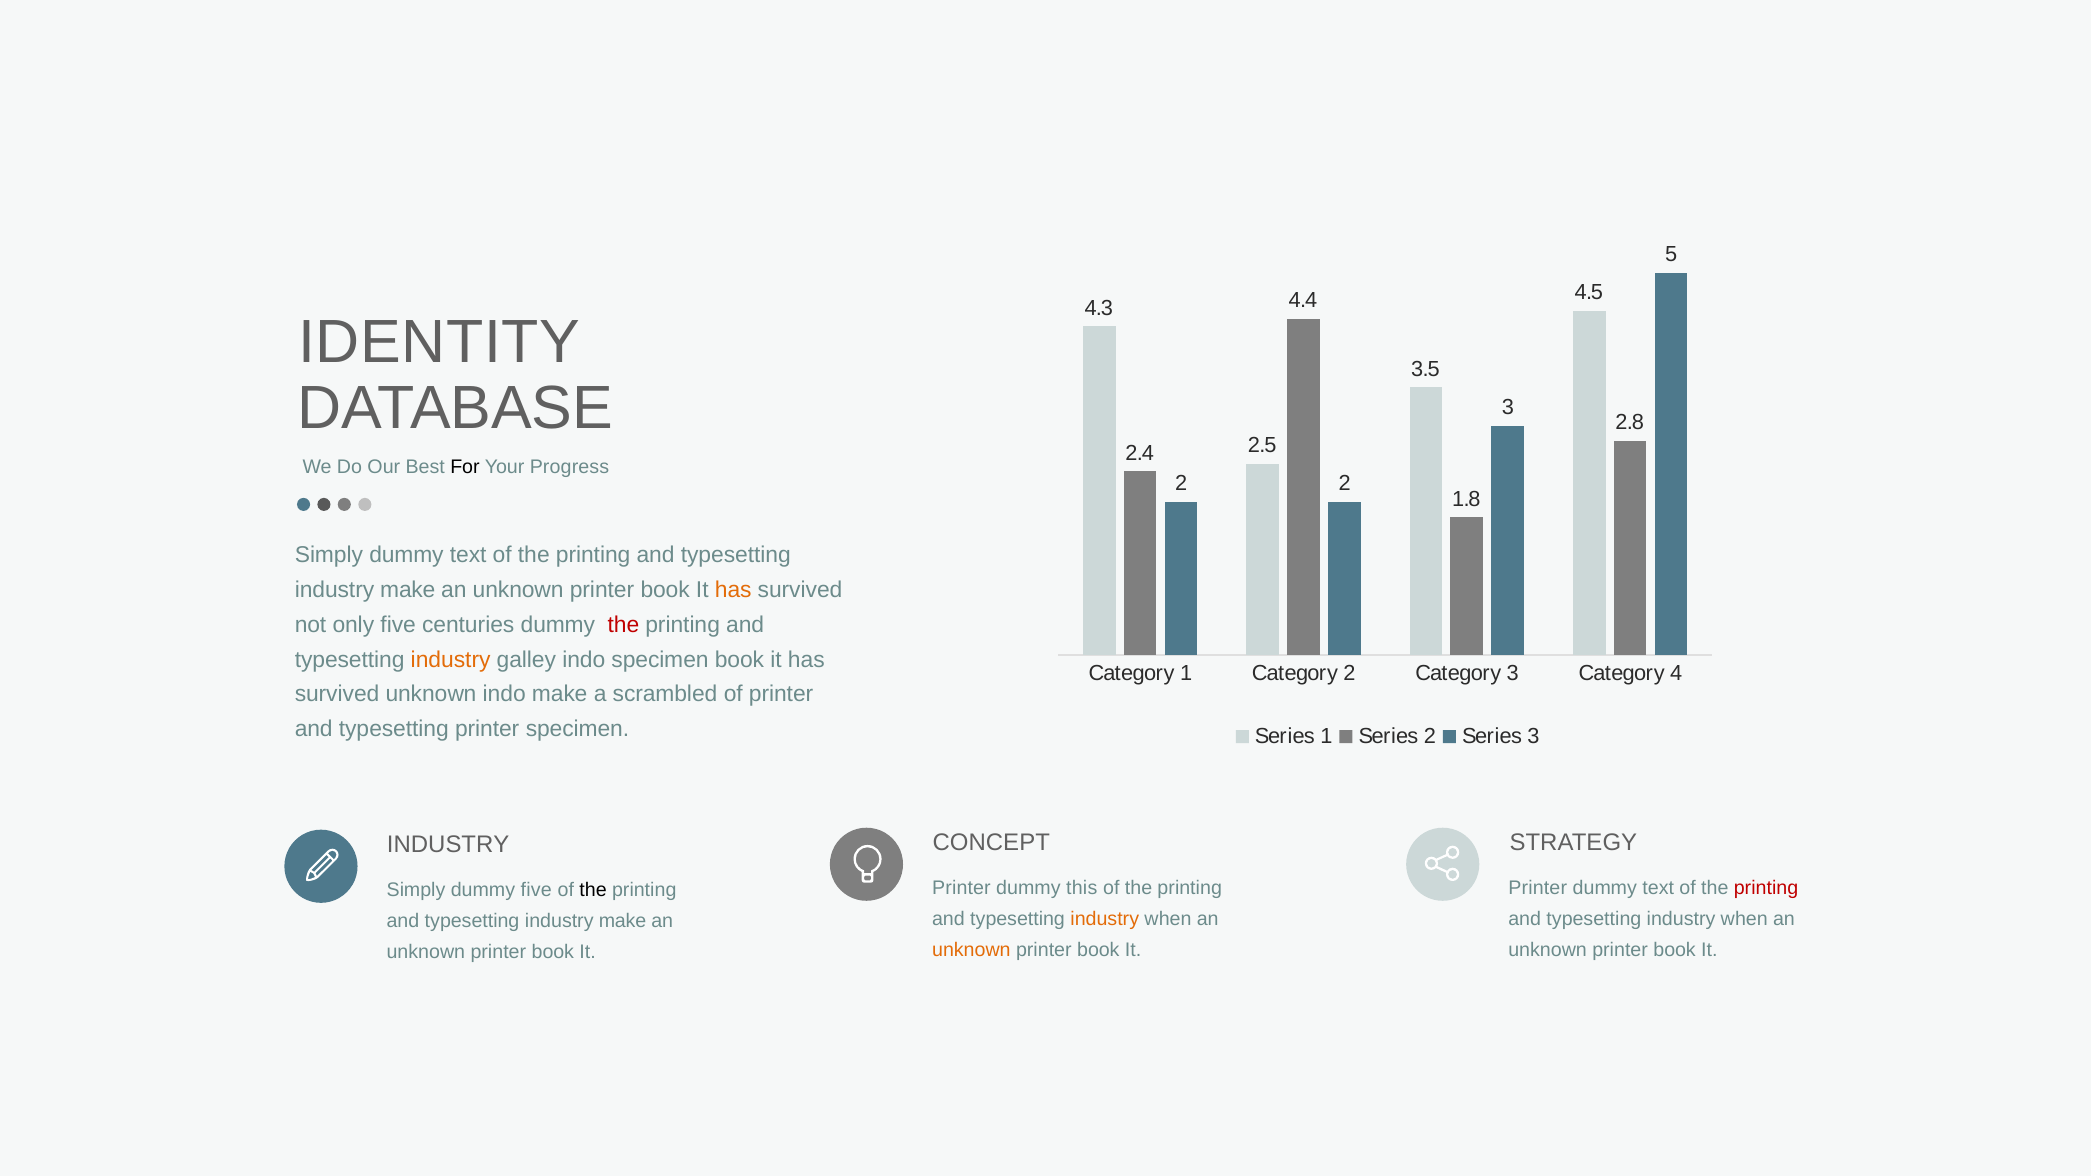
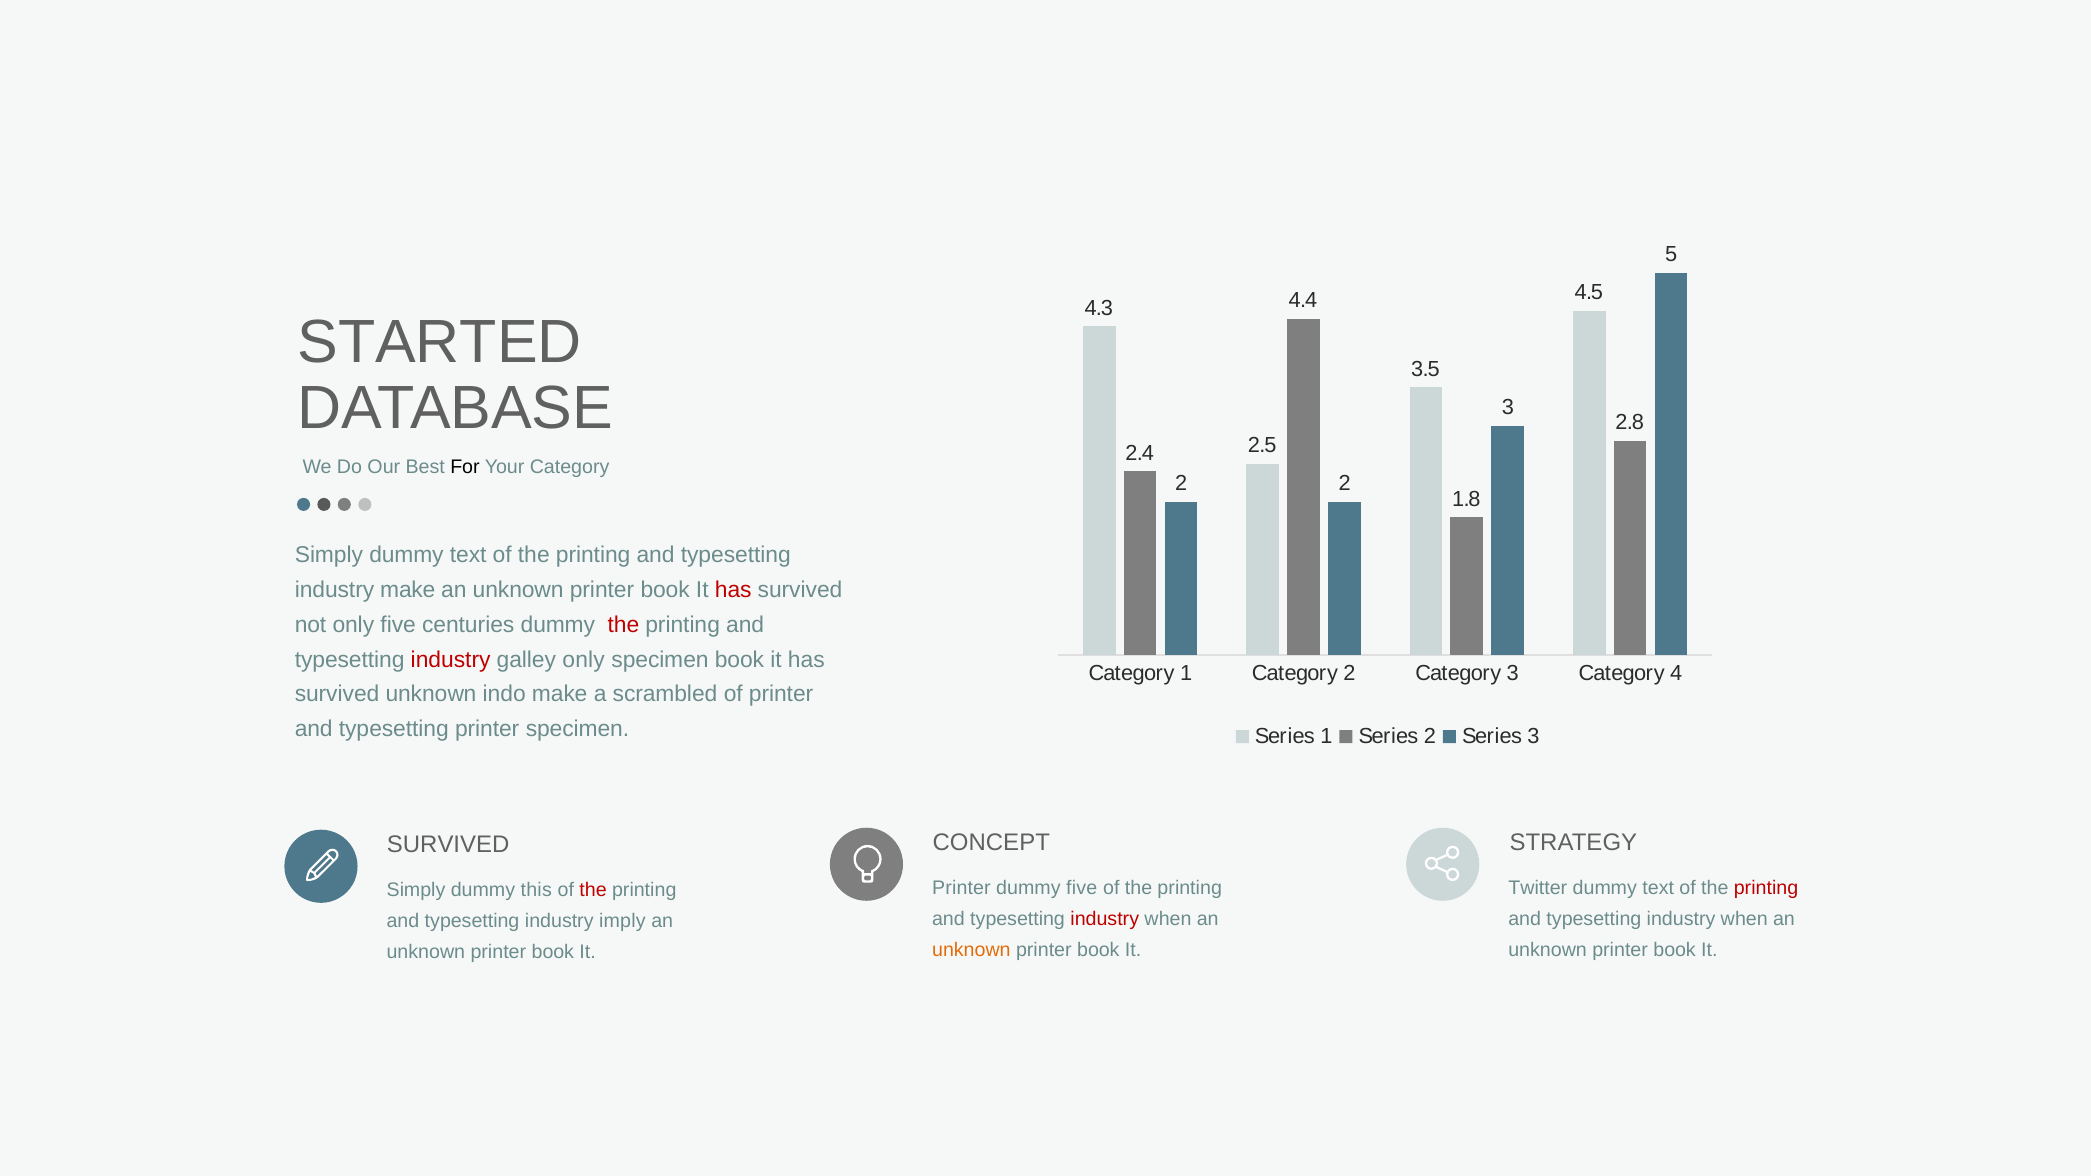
IDENTITY: IDENTITY -> STARTED
Your Progress: Progress -> Category
has at (733, 590) colour: orange -> red
industry at (451, 660) colour: orange -> red
galley indo: indo -> only
INDUSTRY at (448, 845): INDUSTRY -> SURVIVED
dummy this: this -> five
Printer at (1538, 889): Printer -> Twitter
dummy five: five -> this
the at (593, 891) colour: black -> red
industry at (1105, 919) colour: orange -> red
make at (623, 921): make -> imply
